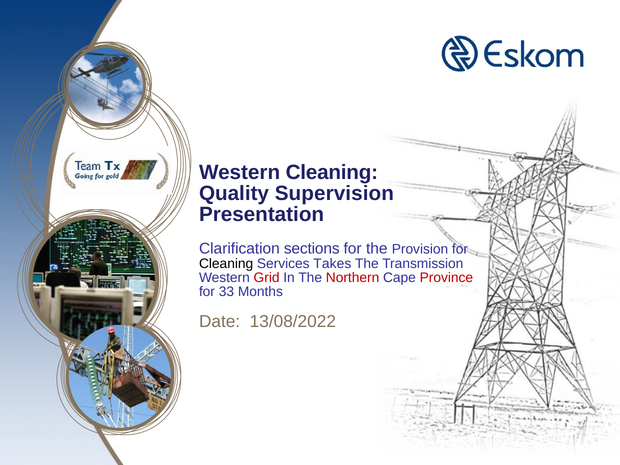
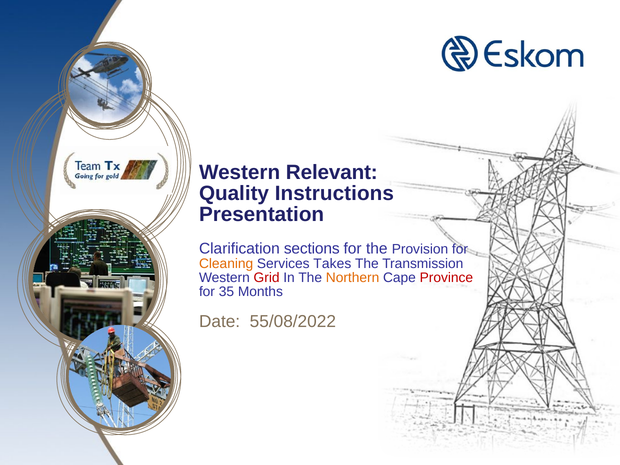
Western Cleaning: Cleaning -> Relevant
Supervision: Supervision -> Instructions
Cleaning at (226, 264) colour: black -> orange
Northern colour: red -> orange
33: 33 -> 35
13/08/2022: 13/08/2022 -> 55/08/2022
